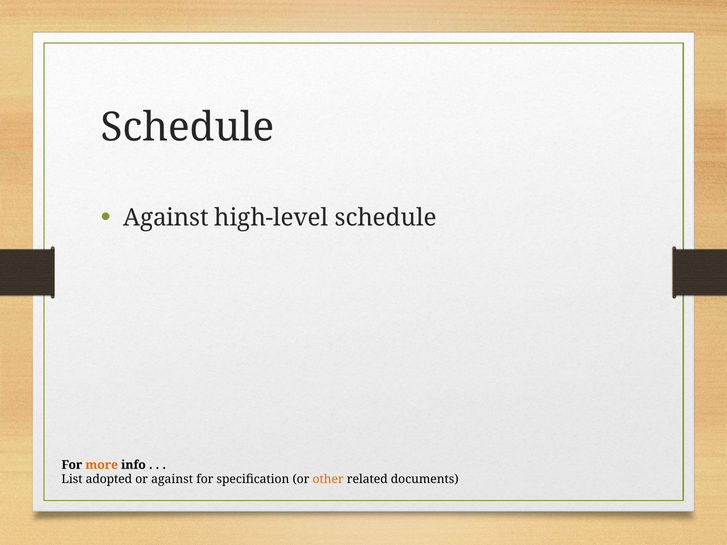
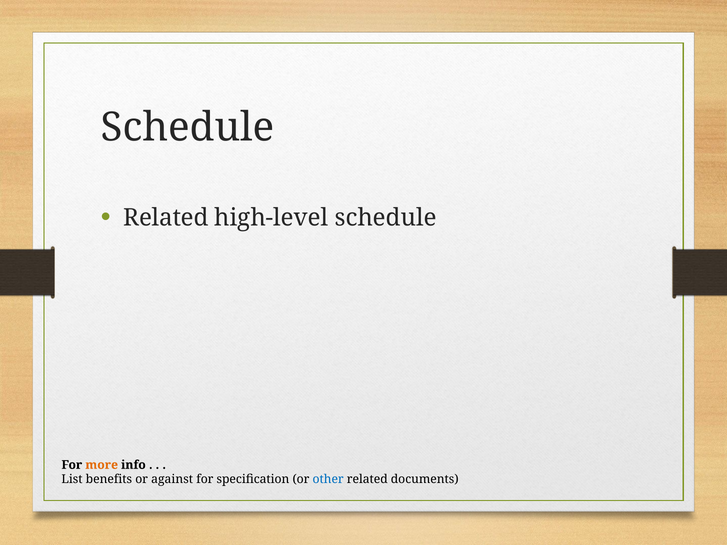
Against at (166, 218): Against -> Related
adopted: adopted -> benefits
other colour: orange -> blue
